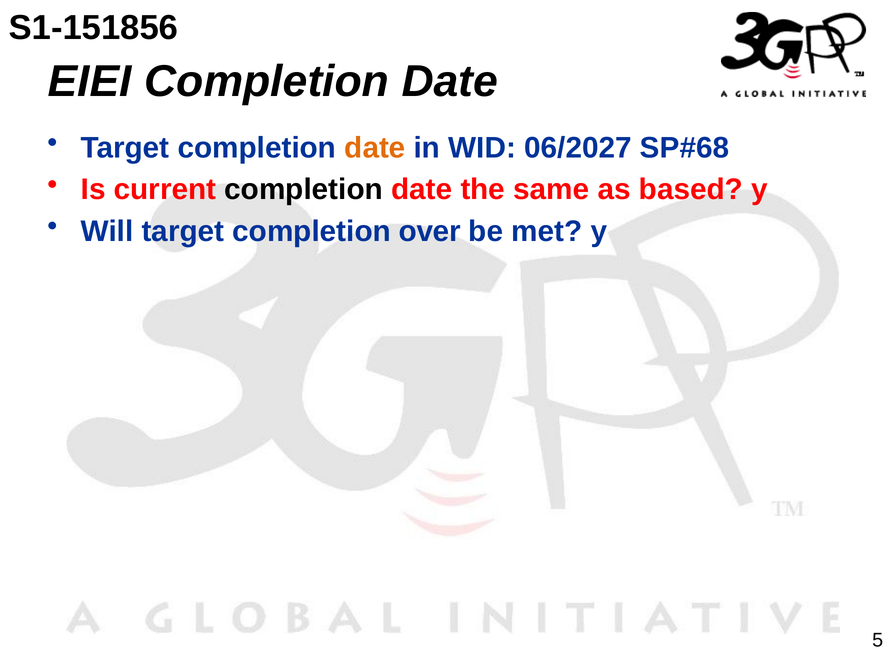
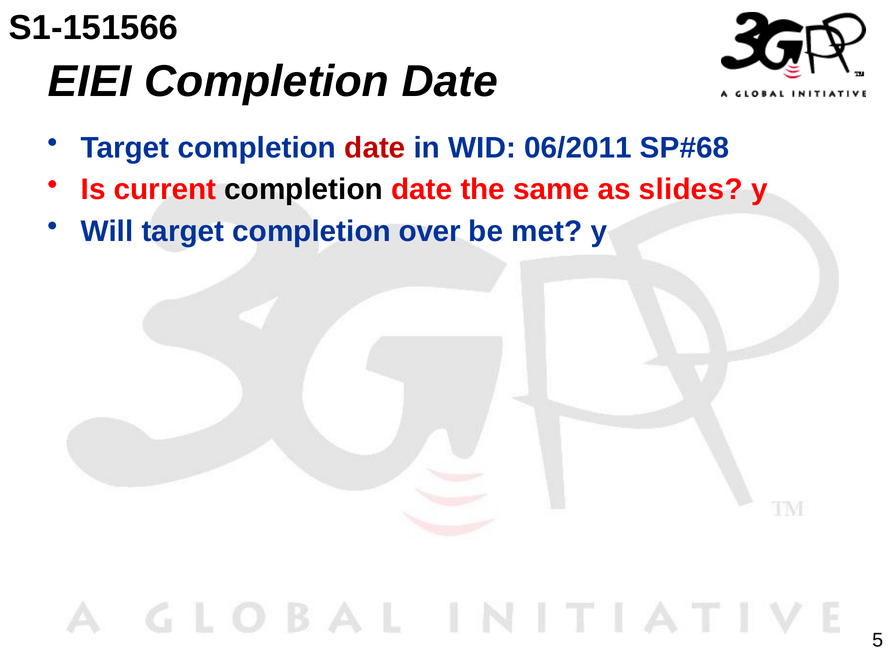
S1-151856: S1-151856 -> S1-151566
date at (375, 148) colour: orange -> red
06/2027: 06/2027 -> 06/2011
based: based -> slides
